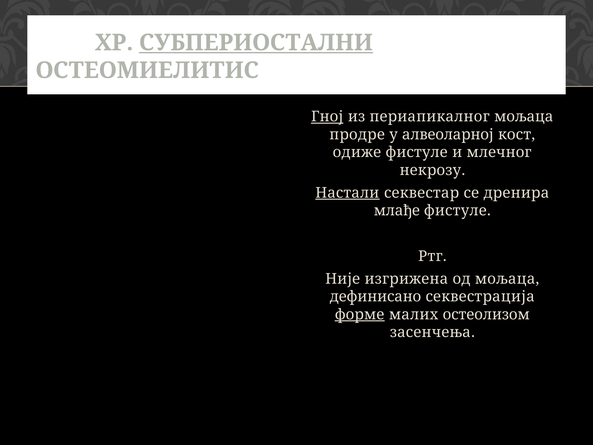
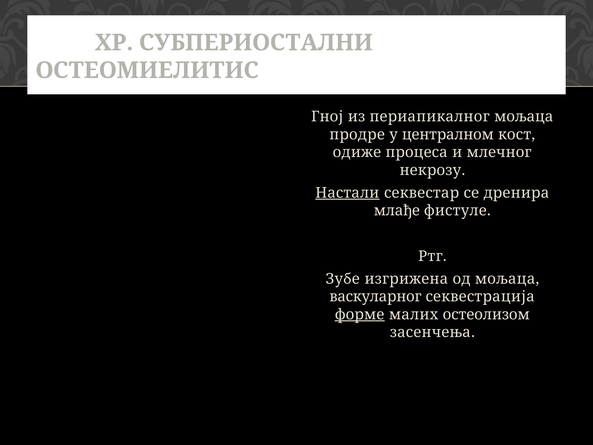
СУБПЕРИОСТАЛНИ underline: present -> none
Гној underline: present -> none
алвеоларној: алвеоларној -> централном
одиже фистуле: фистуле -> процеса
Није: Није -> Зубе
дефинисано: дефинисано -> васкуларног
